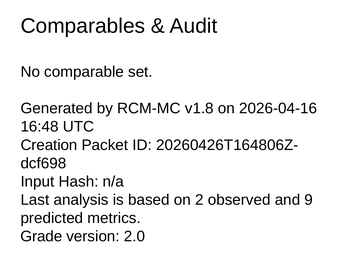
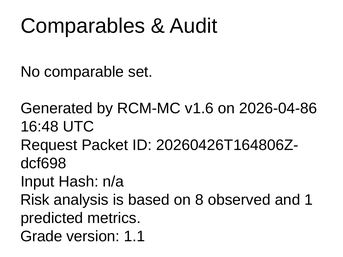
v1.8: v1.8 -> v1.6
2026-04-16: 2026-04-16 -> 2026-04-86
Creation: Creation -> Request
Last: Last -> Risk
2: 2 -> 8
9: 9 -> 1
2.0: 2.0 -> 1.1
